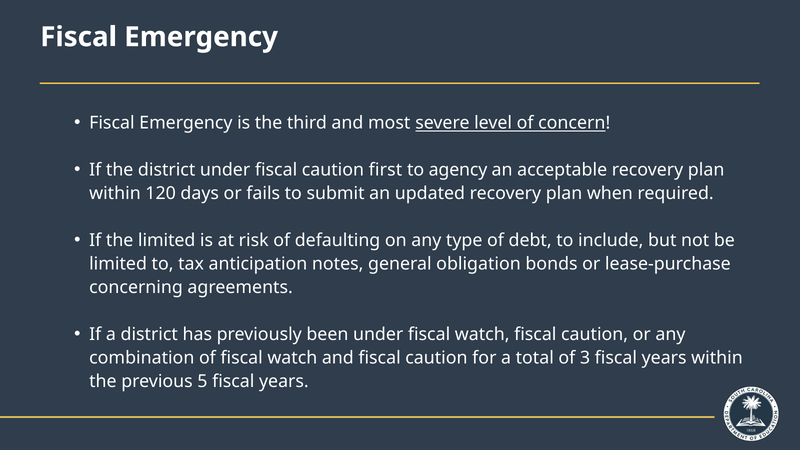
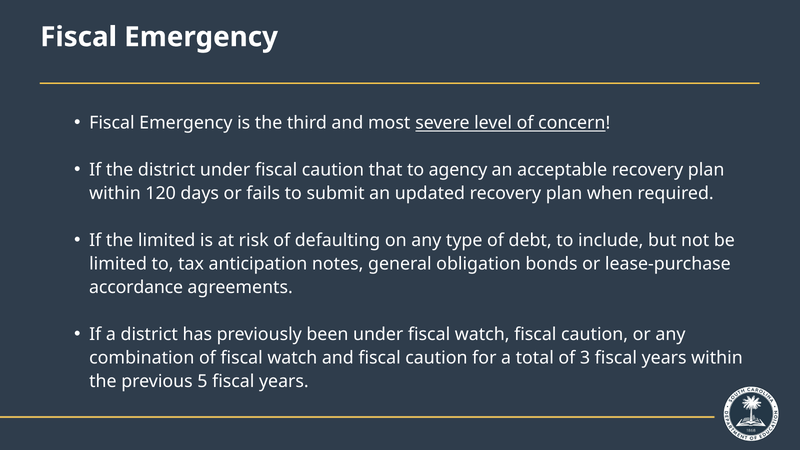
first: first -> that
concerning: concerning -> accordance
